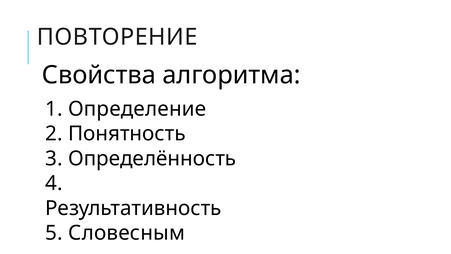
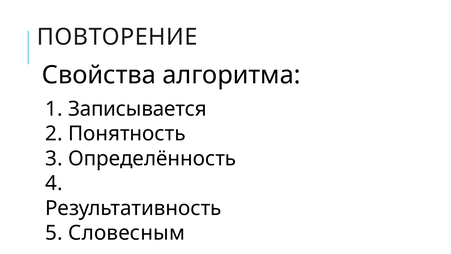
Определение: Определение -> Записывается
